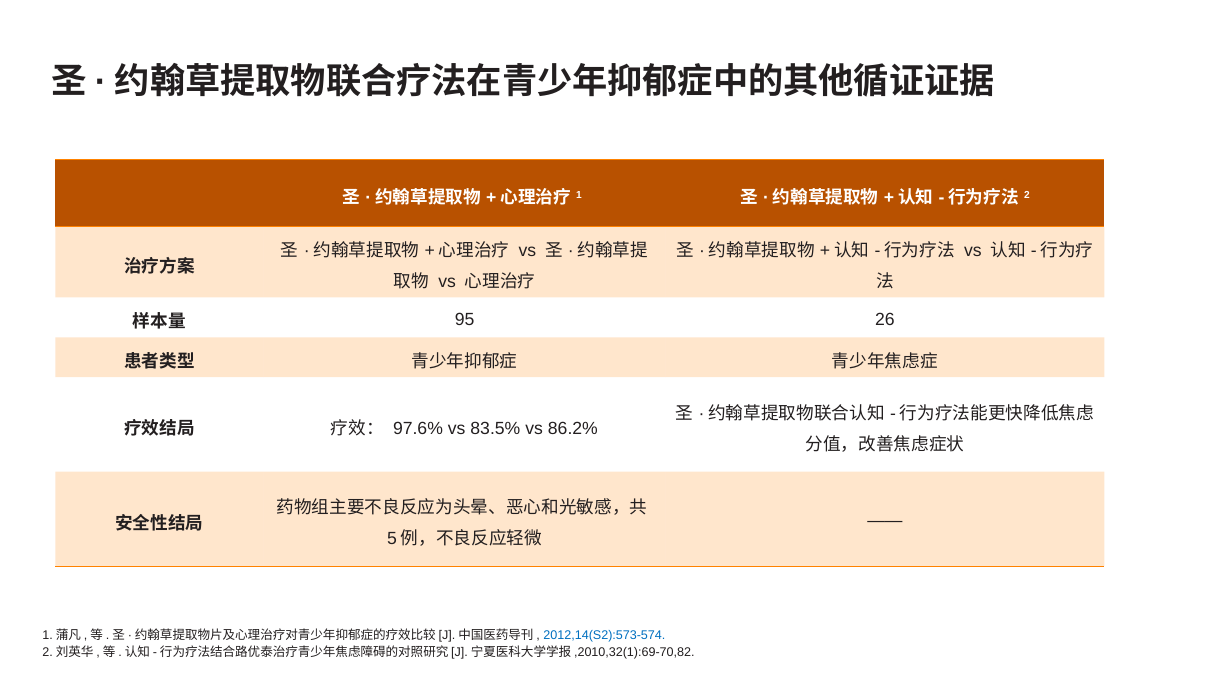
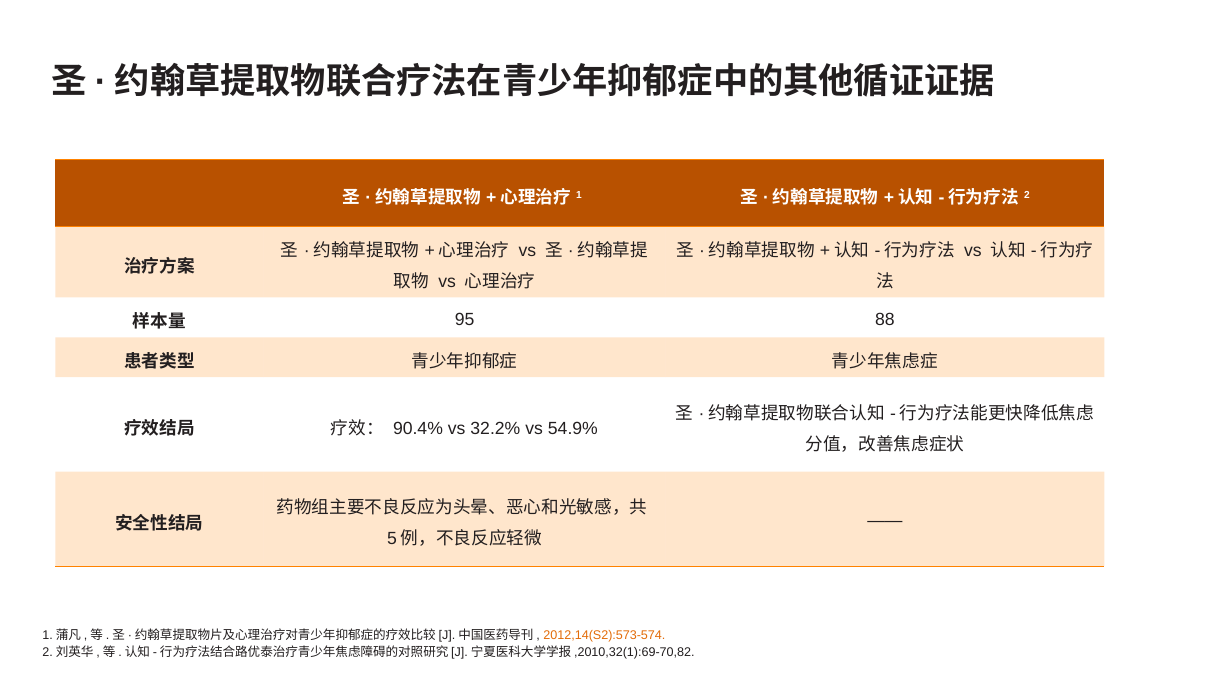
26: 26 -> 88
97.6%: 97.6% -> 90.4%
83.5%: 83.5% -> 32.2%
86.2%: 86.2% -> 54.9%
2012,14(S2):573-574 colour: blue -> orange
